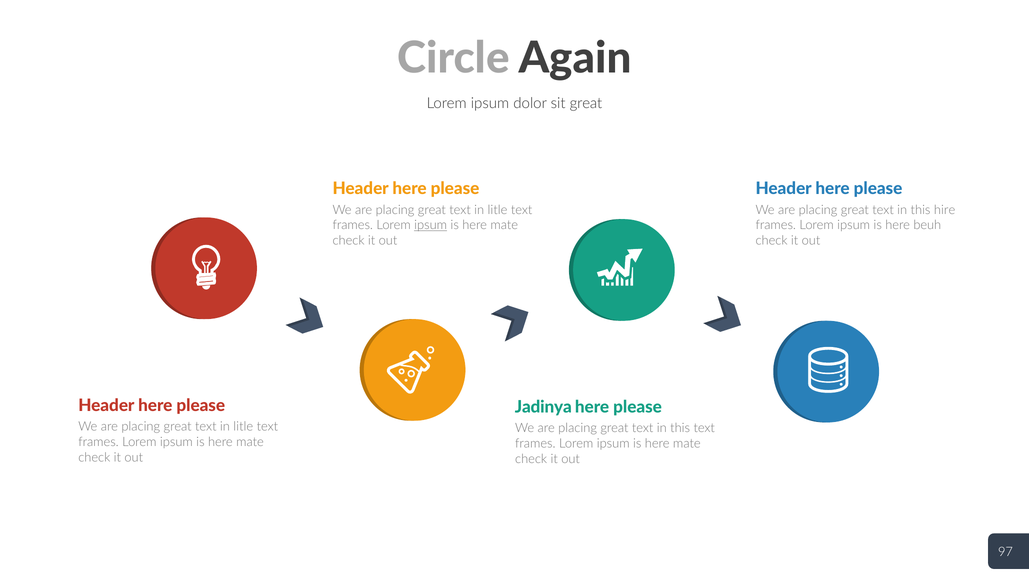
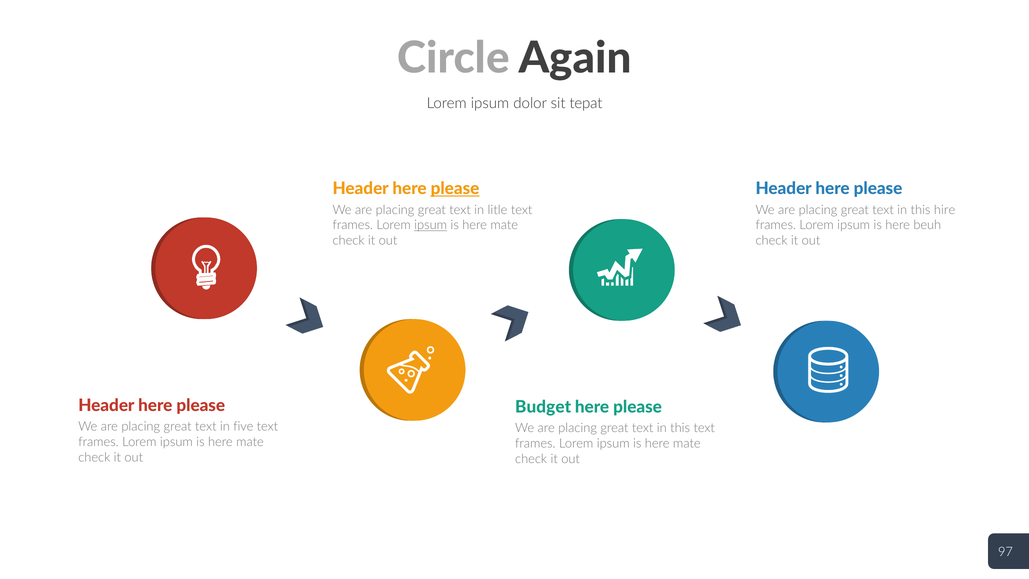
sit great: great -> tepat
please at (455, 189) underline: none -> present
Jadinya: Jadinya -> Budget
litle at (243, 426): litle -> five
